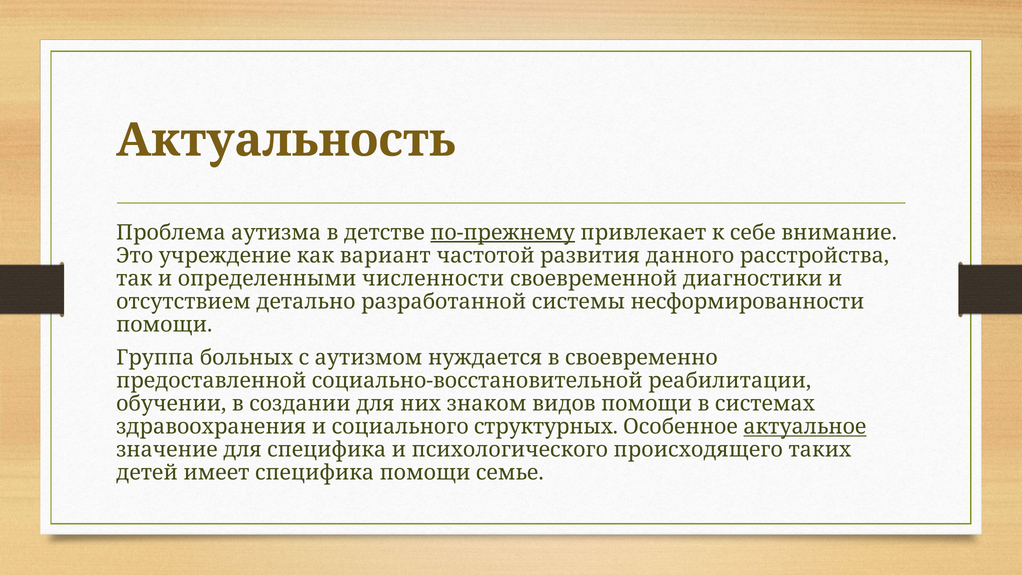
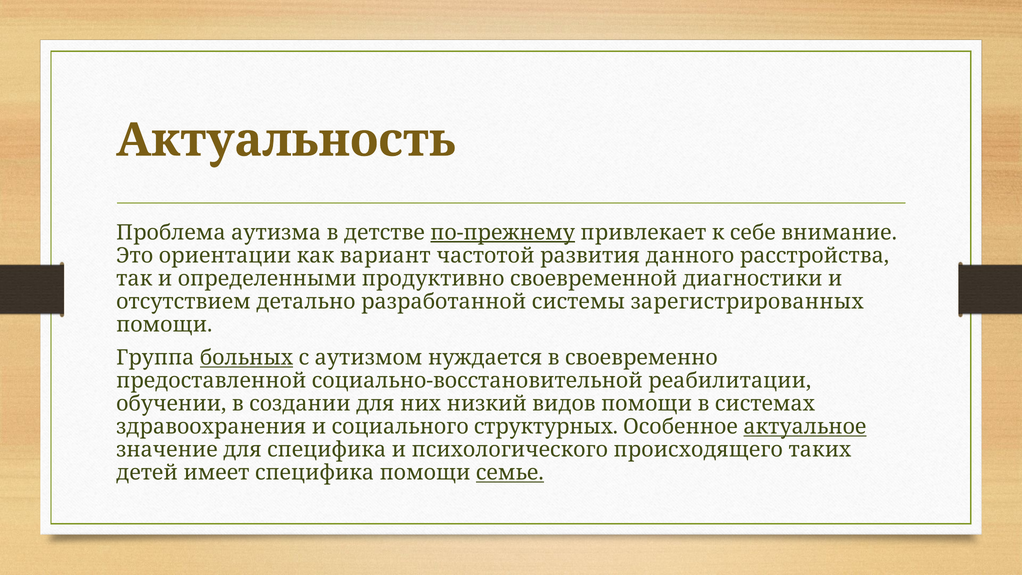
учреждение: учреждение -> ориентации
численности: численности -> продуктивно
несформированности: несформированности -> зарегистрированных
больных underline: none -> present
знаком: знаком -> низкий
семье underline: none -> present
